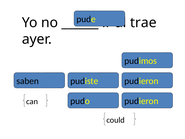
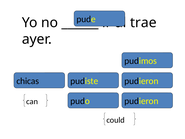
saben: saben -> chicas
